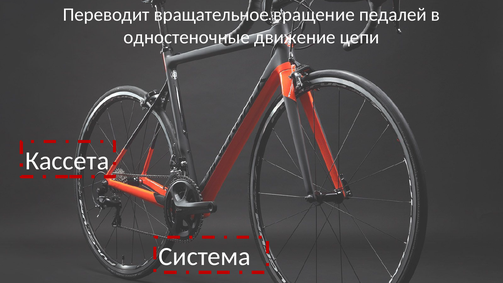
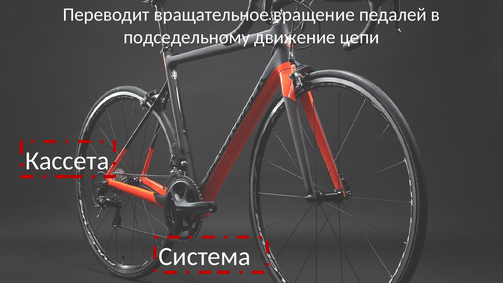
одностеночные: одностеночные -> подседельному
